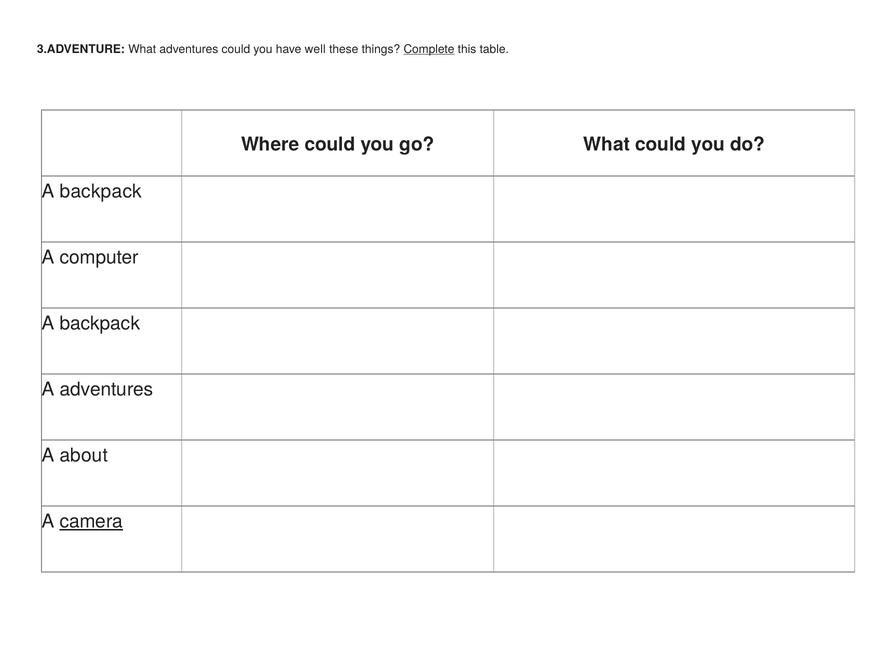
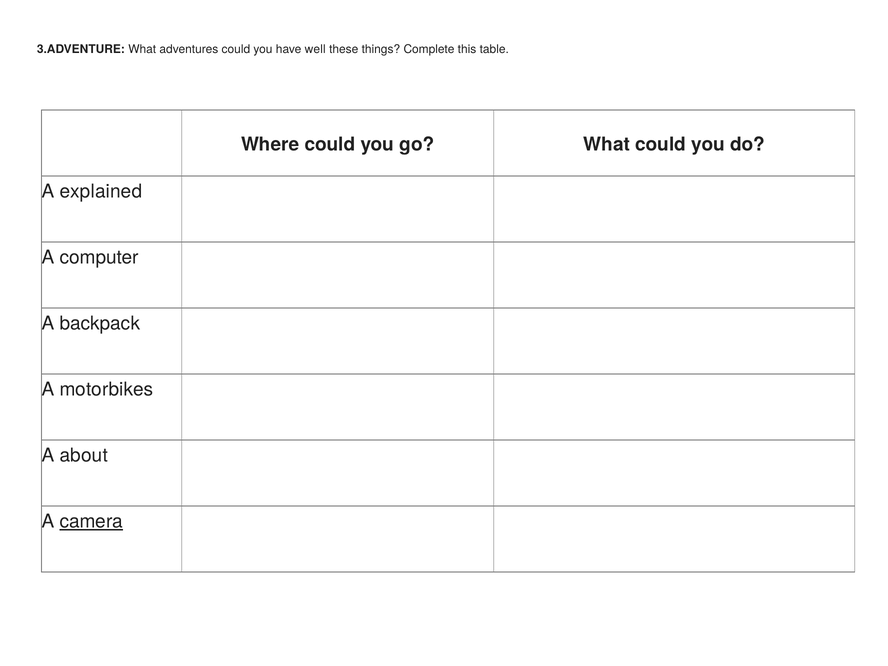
Complete underline: present -> none
backpack at (101, 191): backpack -> explained
A adventures: adventures -> motorbikes
